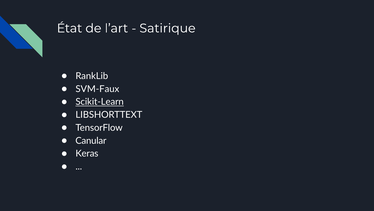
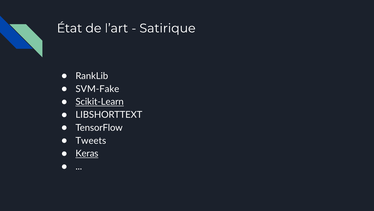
SVM-Faux: SVM-Faux -> SVM-Fake
Canular: Canular -> Tweets
Keras underline: none -> present
